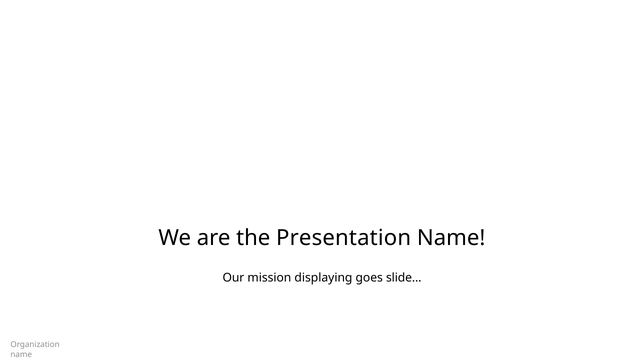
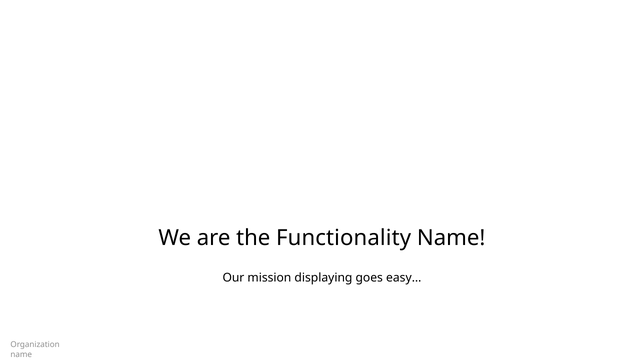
Presentation: Presentation -> Functionality
slide…: slide… -> easy…
